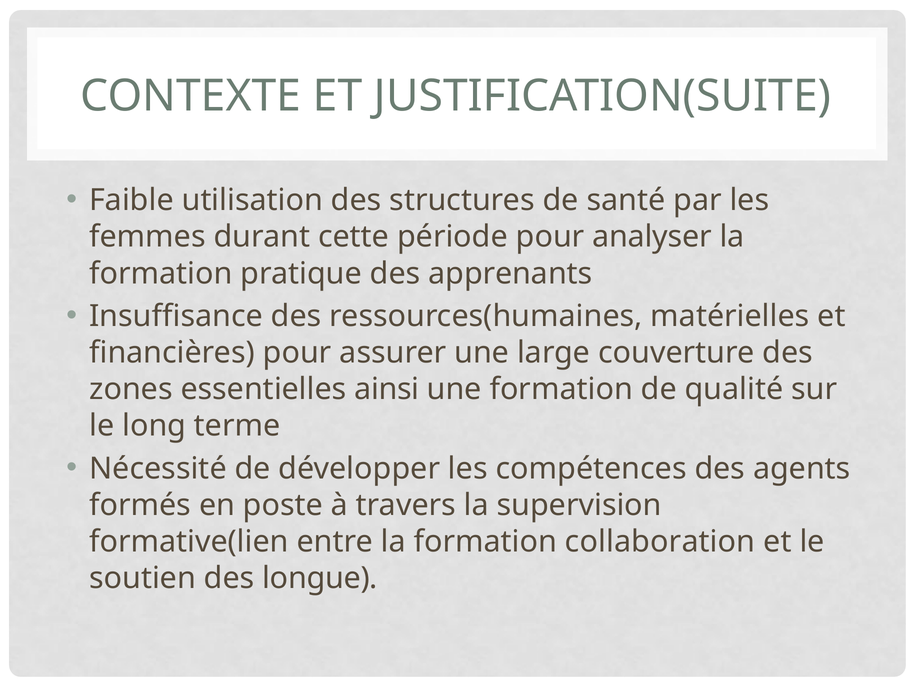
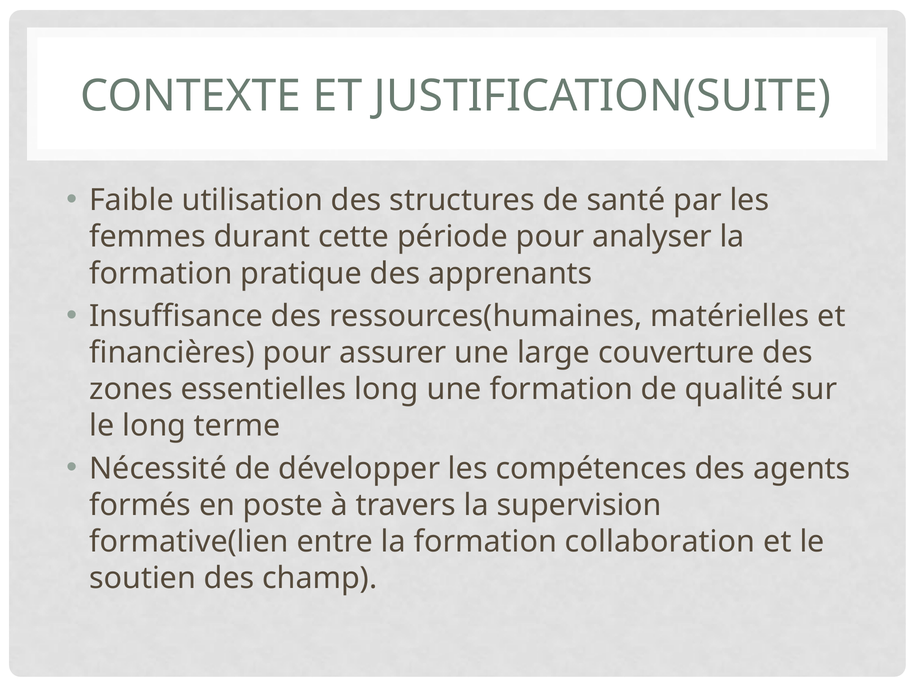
essentielles ainsi: ainsi -> long
longue: longue -> champ
